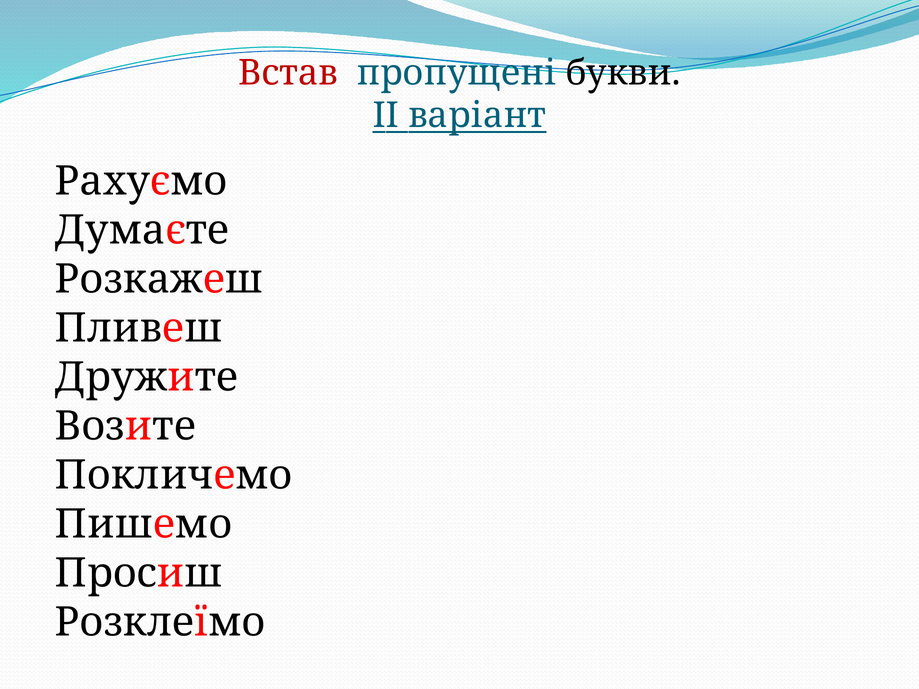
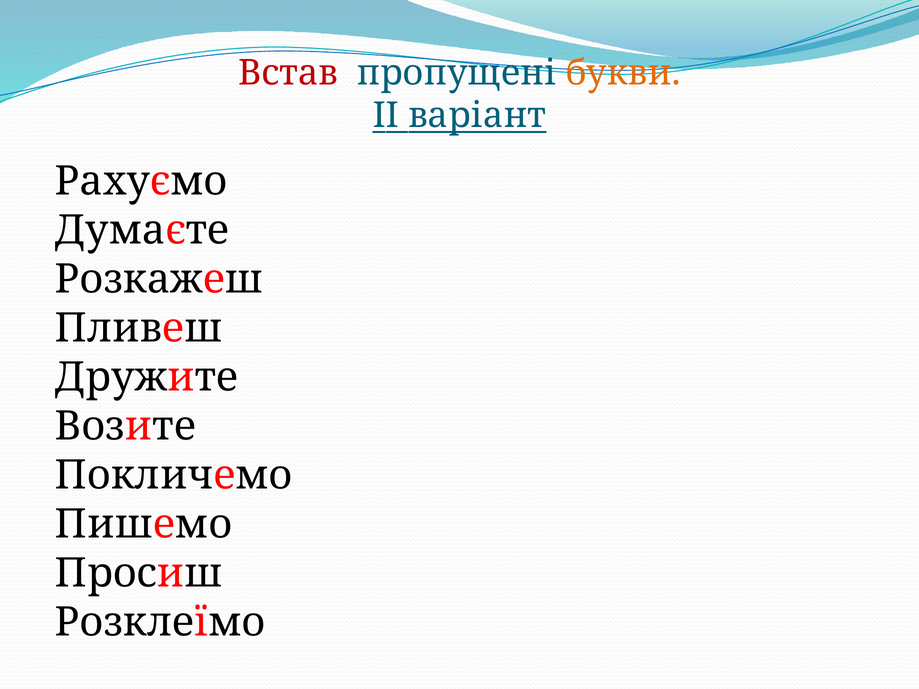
букви colour: black -> orange
